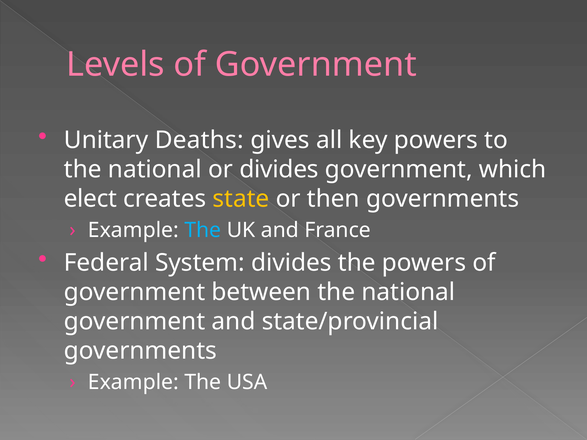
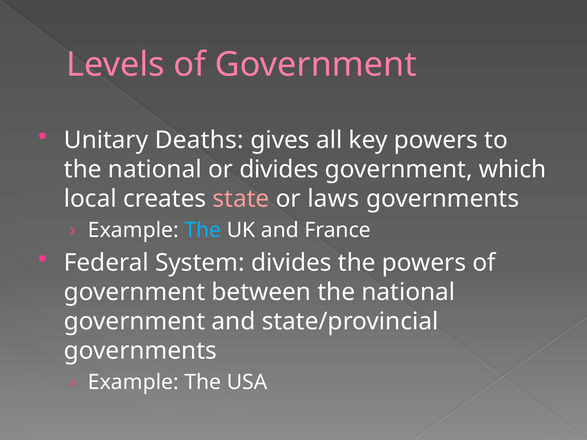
elect: elect -> local
state colour: yellow -> pink
then: then -> laws
